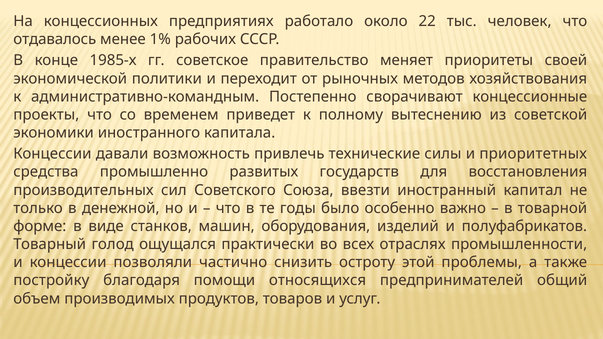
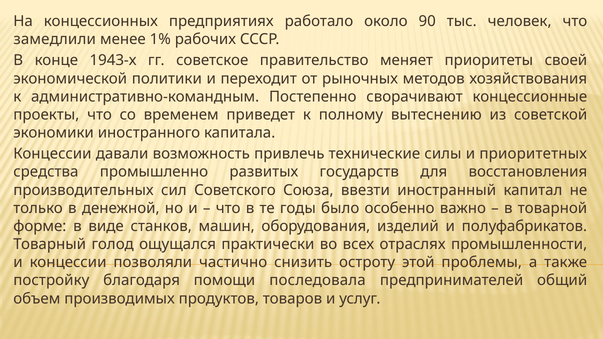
22: 22 -> 90
отдавалось: отдавалось -> замедлили
1985-х: 1985-х -> 1943-х
относящихся: относящихся -> последовала
